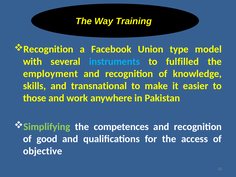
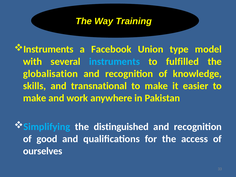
Recognition at (48, 49): Recognition -> Instruments
employment: employment -> globalisation
those at (35, 98): those -> make
Simplifying colour: light green -> light blue
competences: competences -> distinguished
objective: objective -> ourselves
